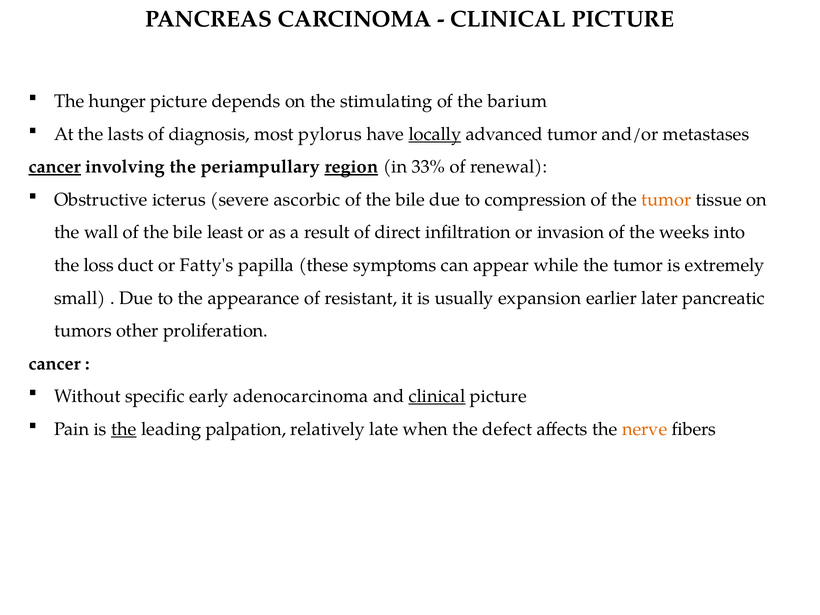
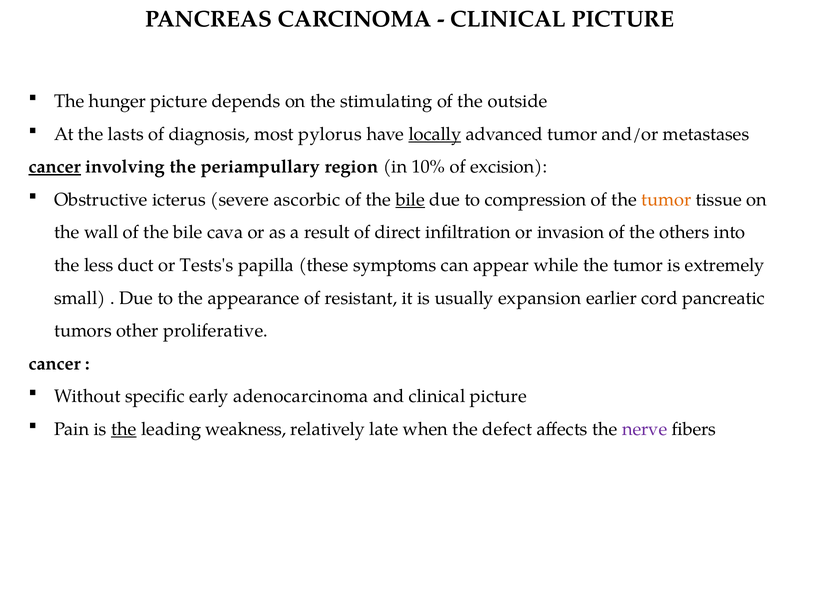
barium: barium -> outside
region underline: present -> none
33%: 33% -> 10%
renewal: renewal -> excision
bile at (410, 200) underline: none -> present
least: least -> cava
weeks: weeks -> others
loss: loss -> less
Fatty's: Fatty's -> Tests's
later: later -> cord
proliferation: proliferation -> proliferative
clinical at (437, 396) underline: present -> none
palpation: palpation -> weakness
nerve colour: orange -> purple
